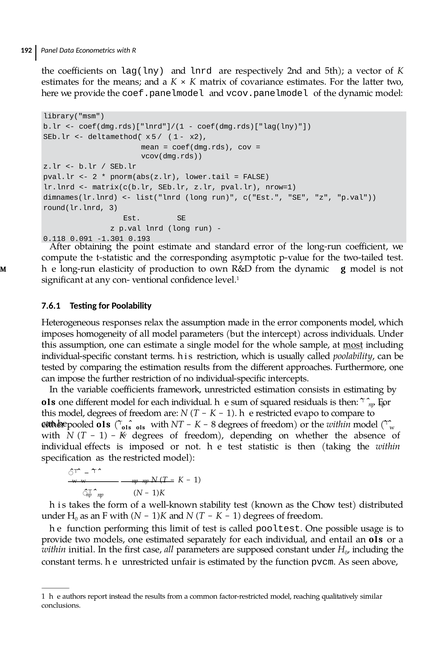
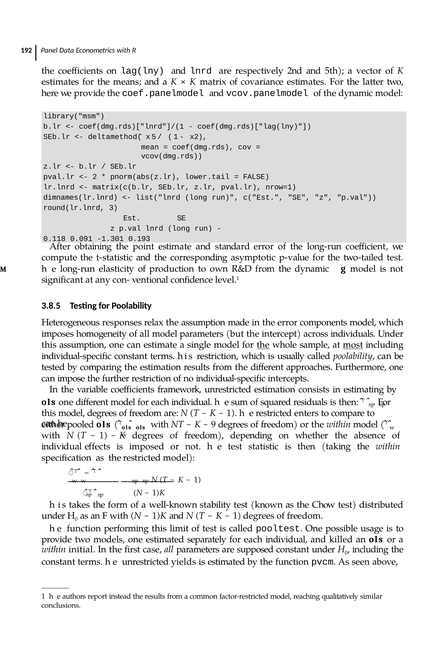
7.6.1: 7.6.1 -> 3.8.5
the at (263, 344) underline: none -> present
evapo: evapo -> enters
8: 8 -> 9
entail: entail -> killed
unfair: unfair -> yields
